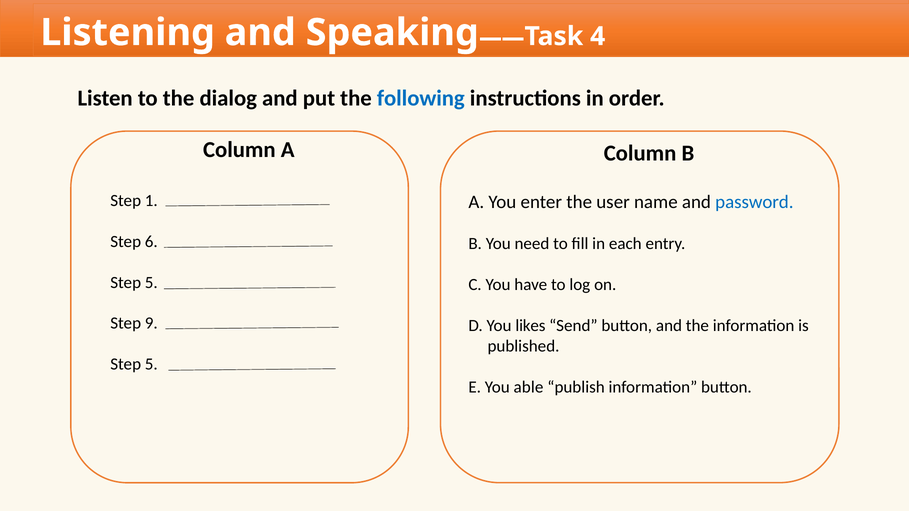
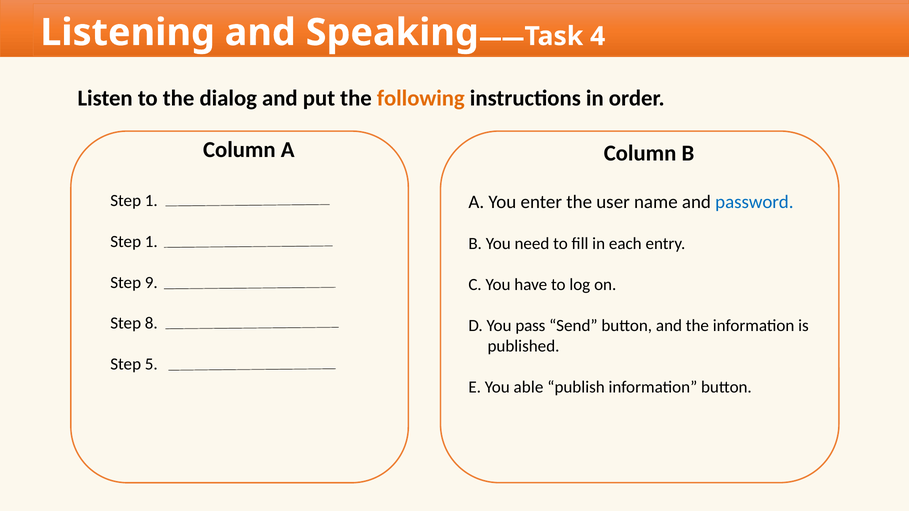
following colour: blue -> orange
6 at (151, 242): 6 -> 1
5 at (151, 283): 5 -> 9
9: 9 -> 8
likes: likes -> pass
